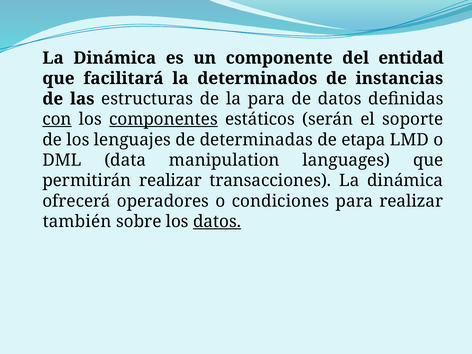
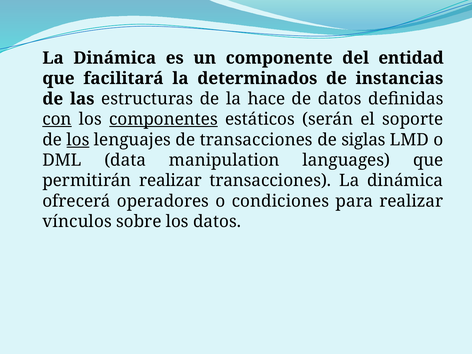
la para: para -> hace
los at (78, 140) underline: none -> present
de determinadas: determinadas -> transacciones
etapa: etapa -> siglas
también: también -> vínculos
datos at (217, 222) underline: present -> none
